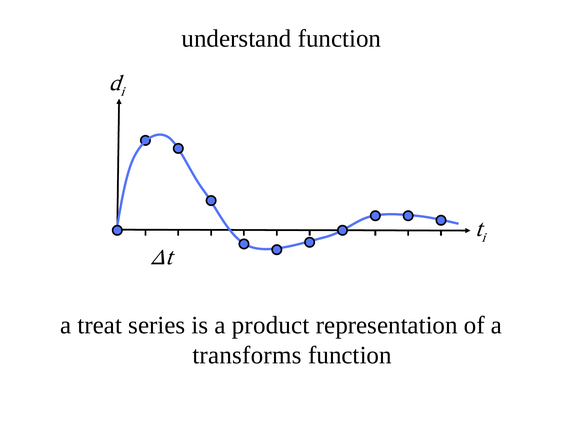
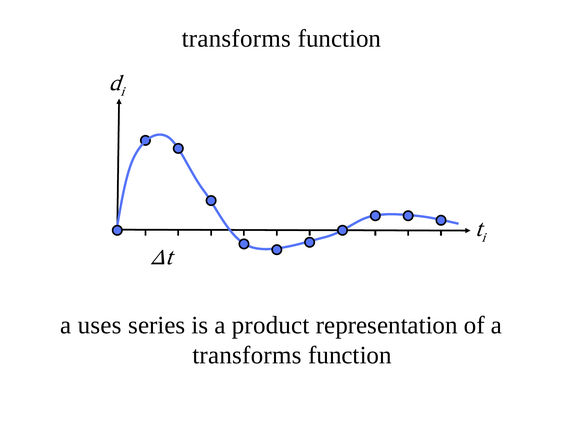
understand at (237, 38): understand -> transforms
treat: treat -> uses
